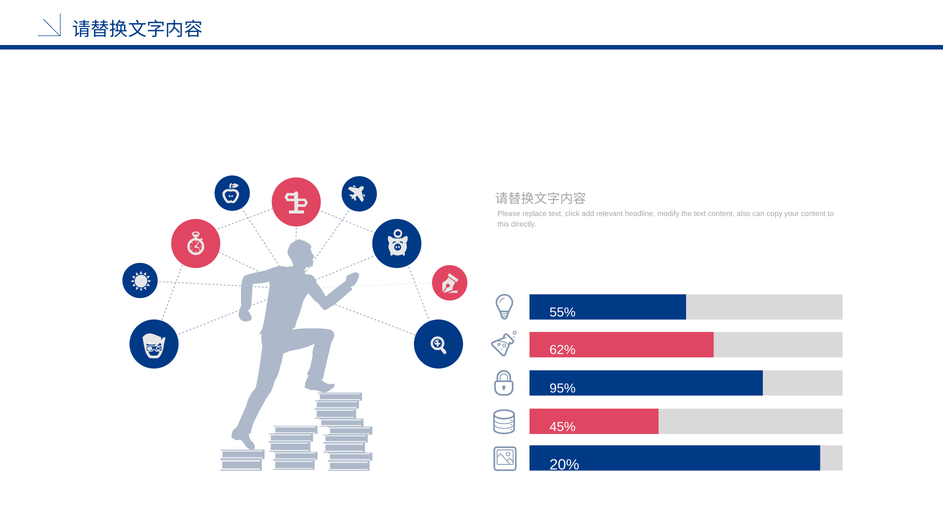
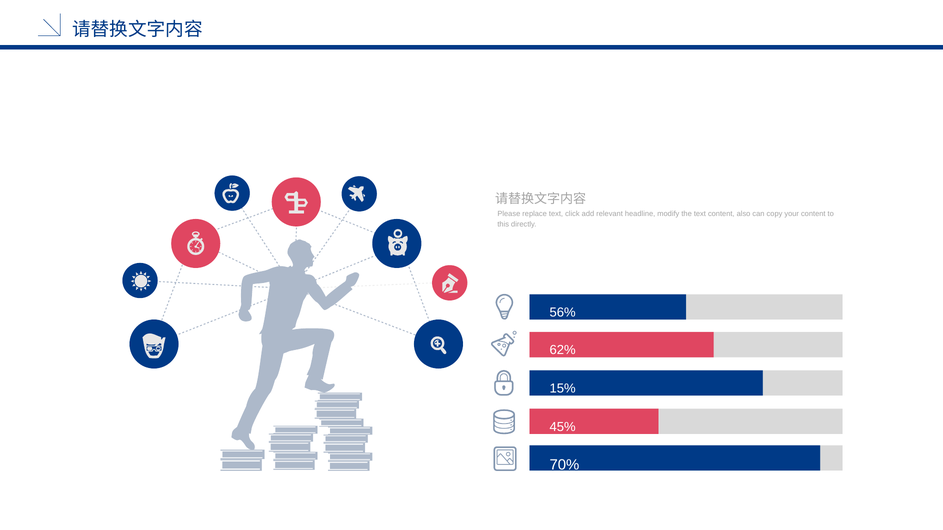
55%: 55% -> 56%
95%: 95% -> 15%
20%: 20% -> 70%
